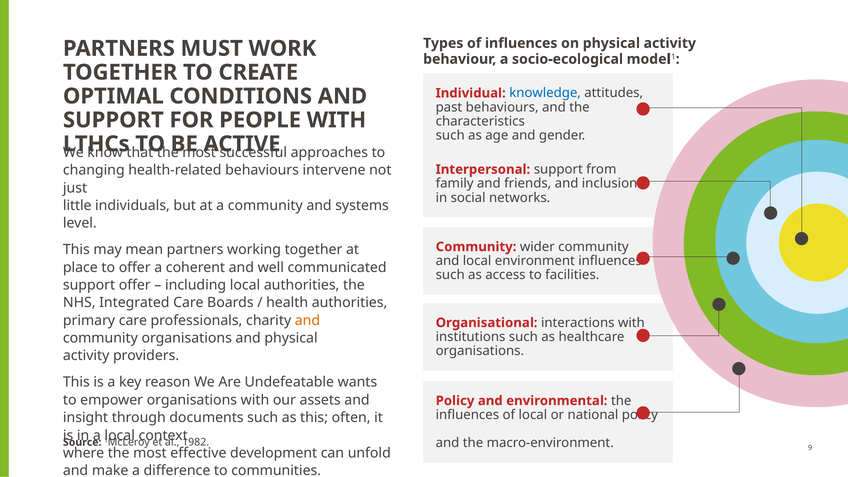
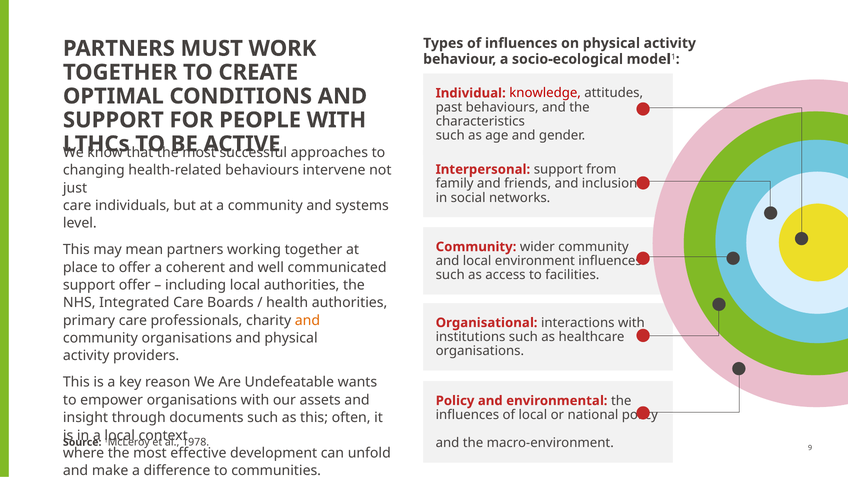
knowledge colour: blue -> red
little at (77, 206): little -> care
1982: 1982 -> 1978
